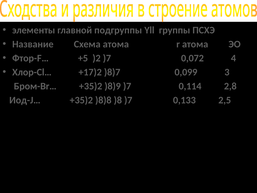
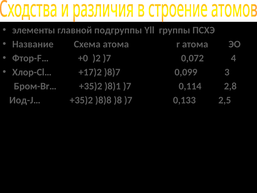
+5: +5 -> +0
)8)9: )8)9 -> )8)1
